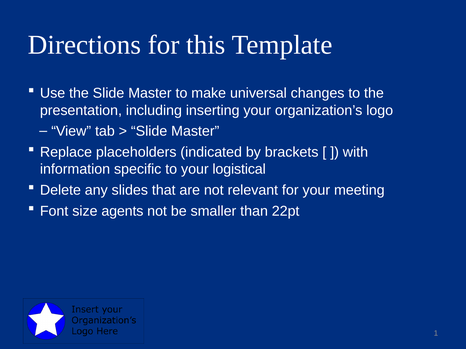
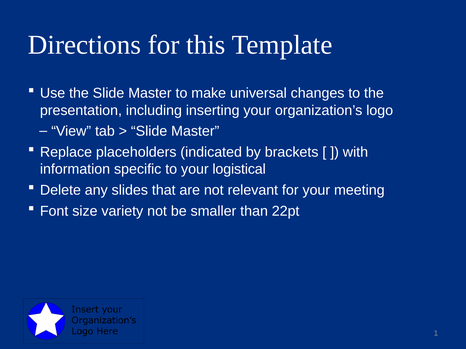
agents: agents -> variety
